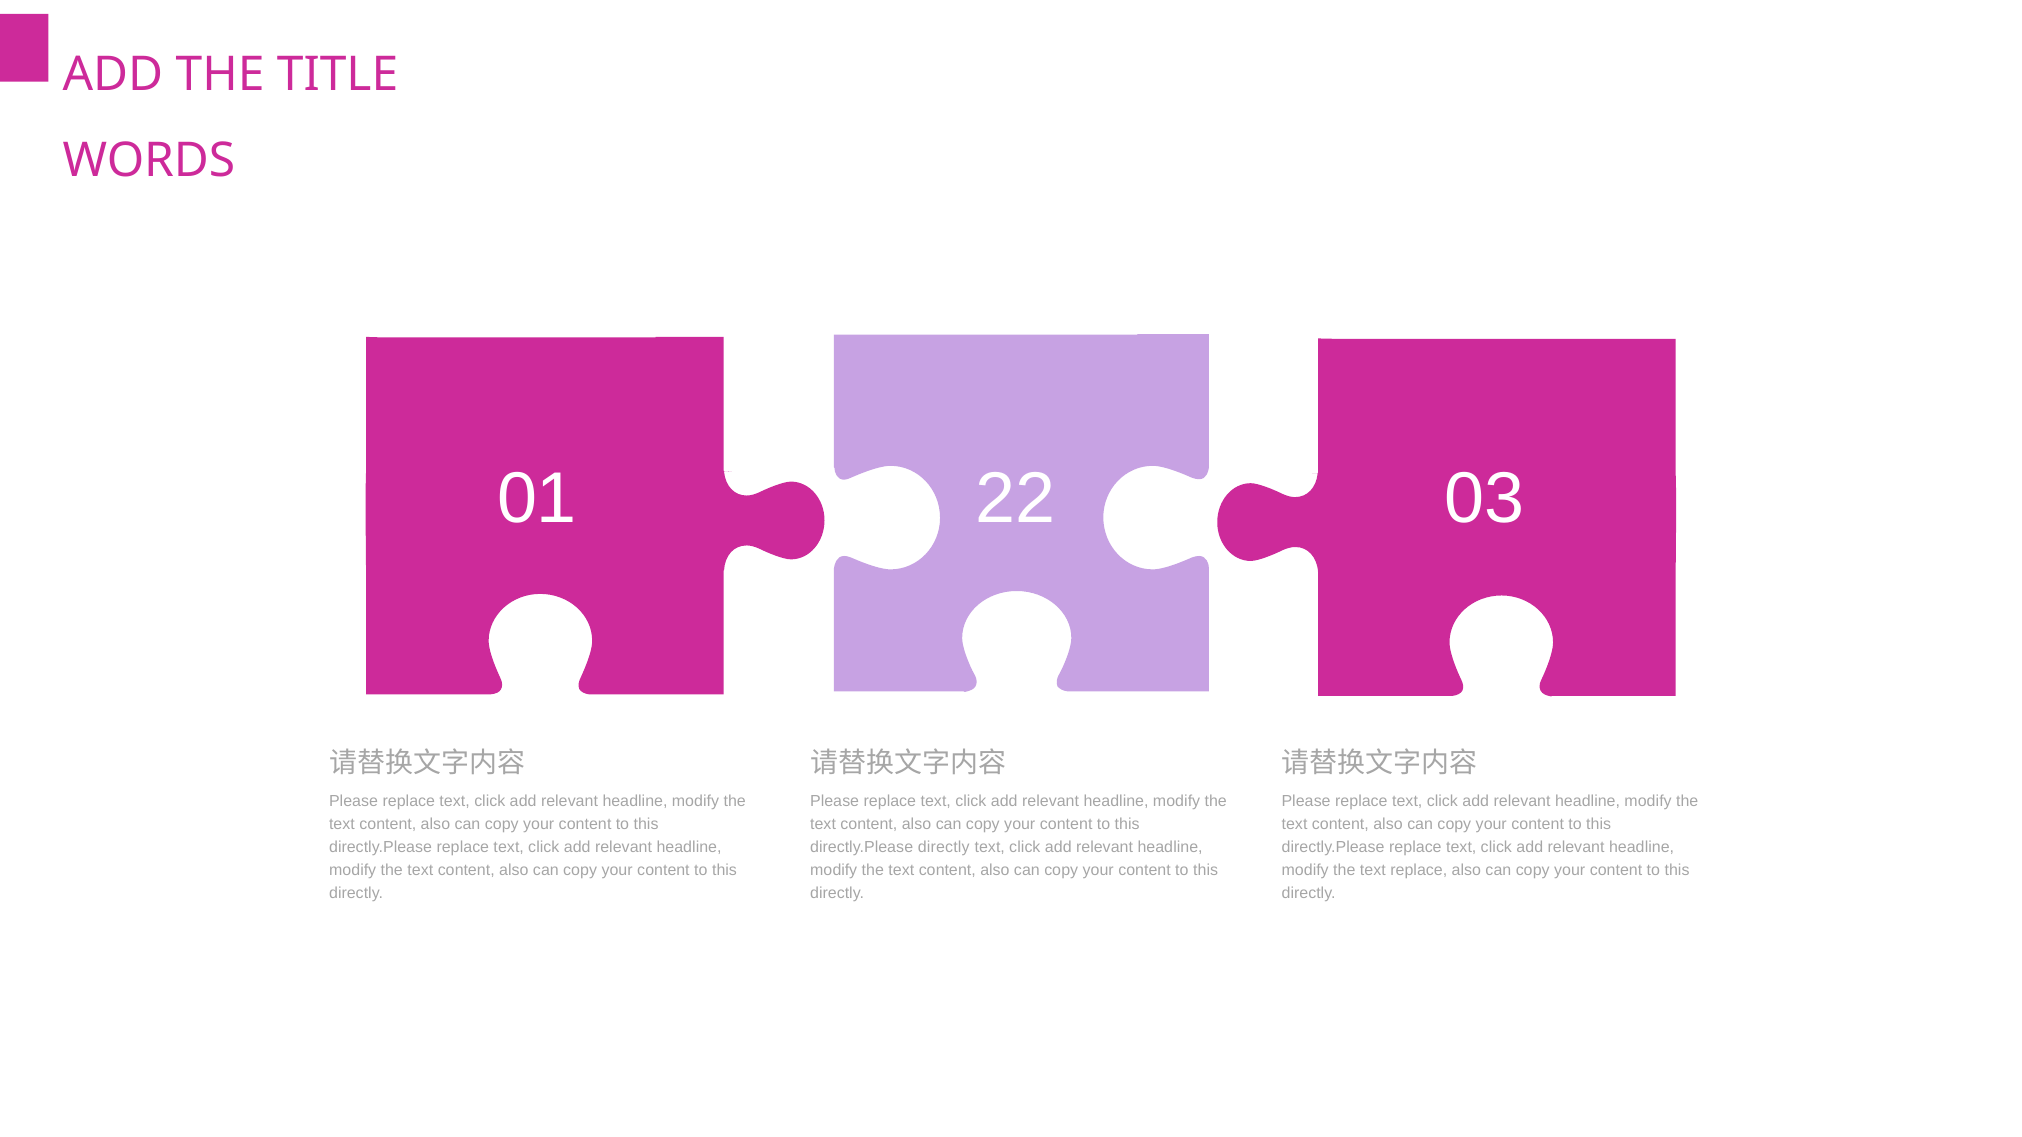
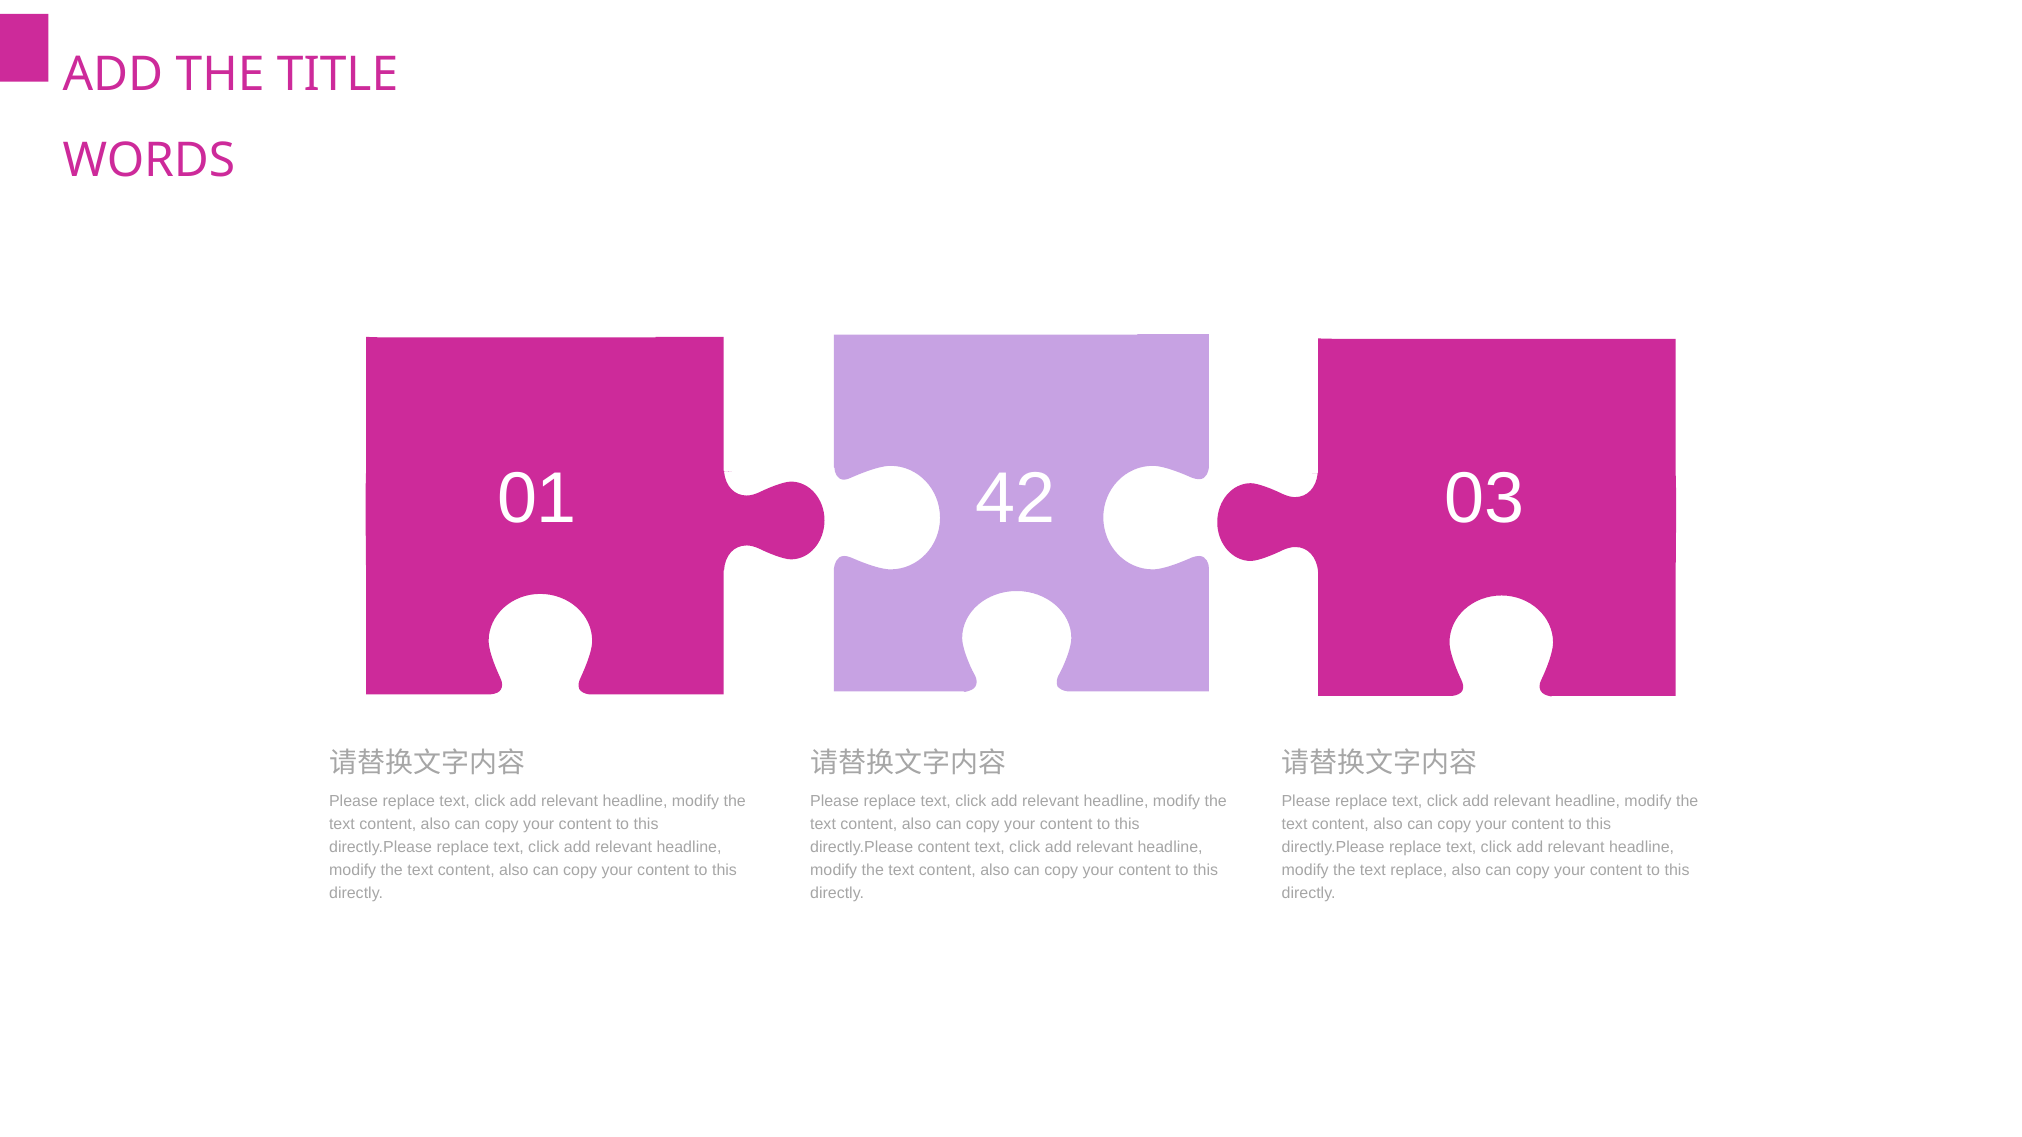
22: 22 -> 42
directly.Please directly: directly -> content
